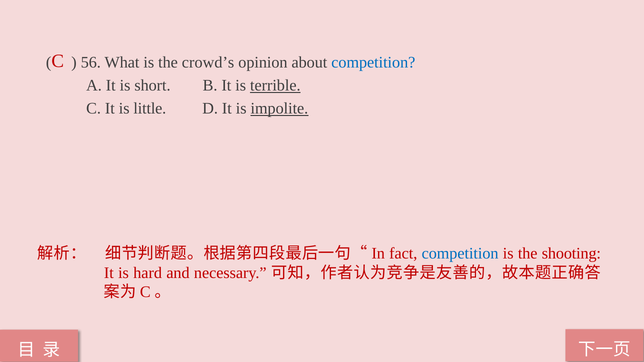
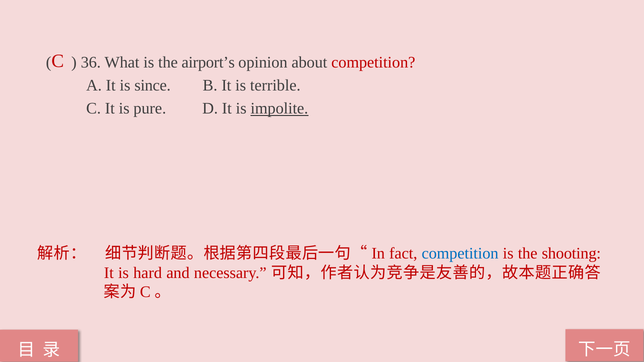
56: 56 -> 36
crowd’s: crowd’s -> airport’s
competition at (373, 62) colour: blue -> red
short: short -> since
terrible underline: present -> none
little: little -> pure
